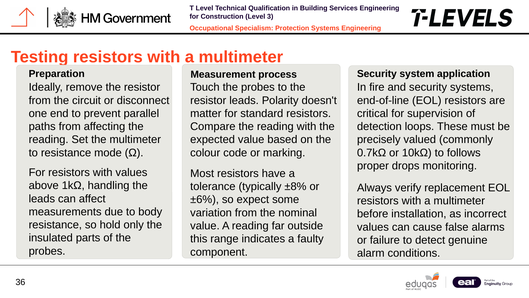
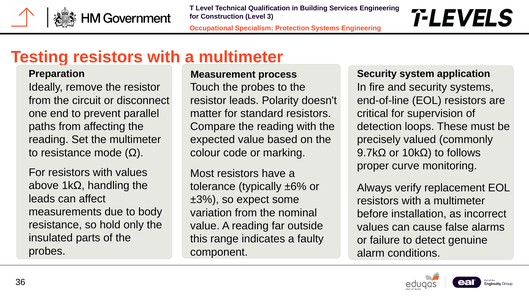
0.7kΩ: 0.7kΩ -> 9.7kΩ
drops: drops -> curve
±8%: ±8% -> ±6%
±6%: ±6% -> ±3%
